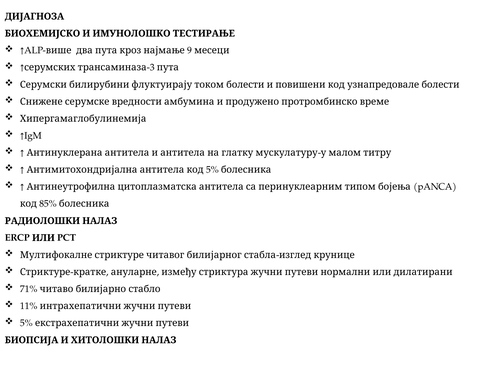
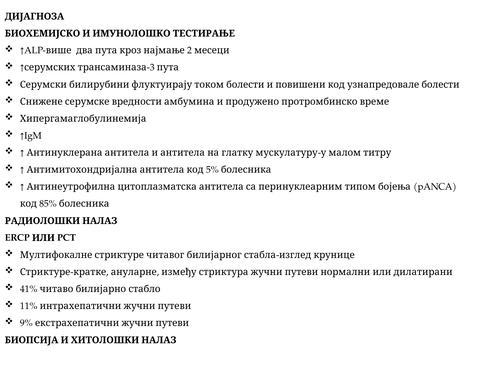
9: 9 -> 2
71%: 71% -> 41%
5% at (26, 323): 5% -> 9%
